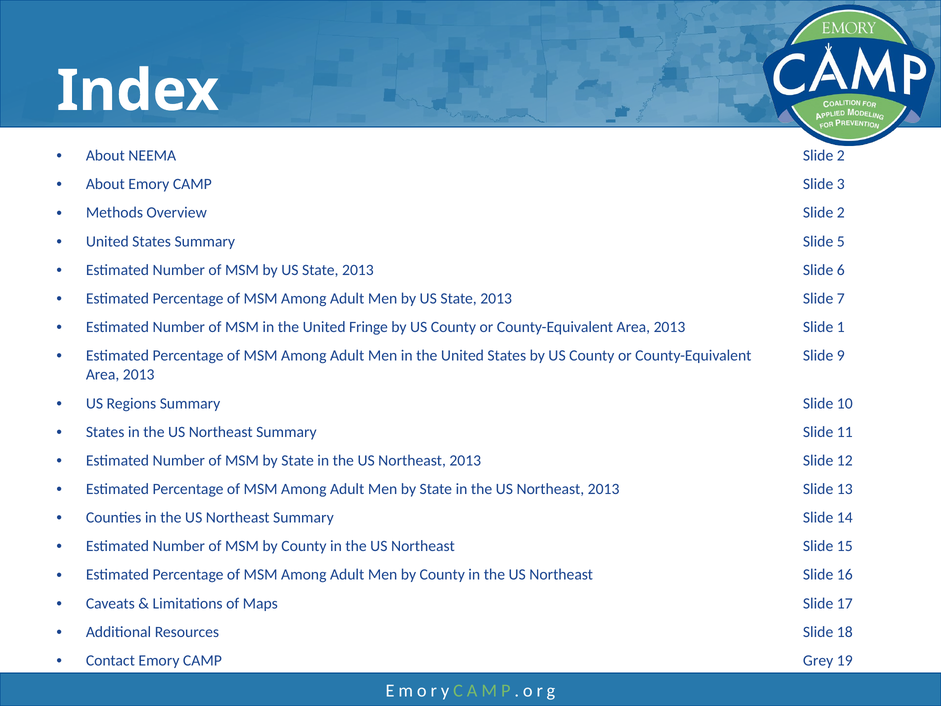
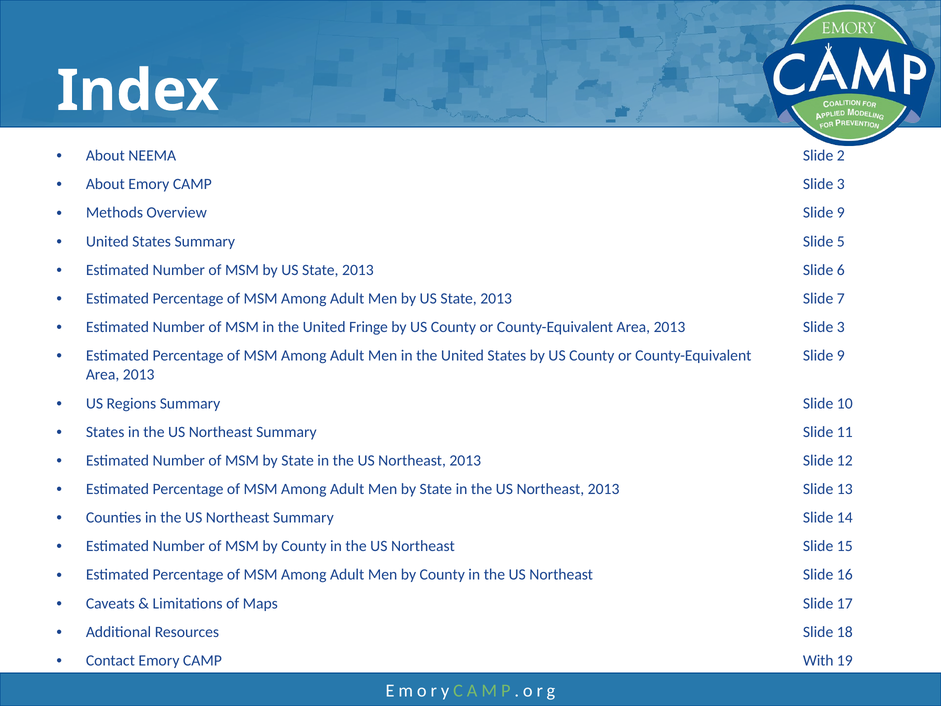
Overview Slide 2: 2 -> 9
2013 Slide 1: 1 -> 3
Grey: Grey -> With
